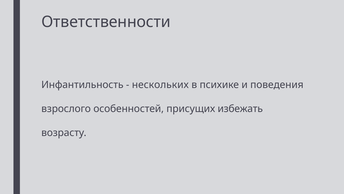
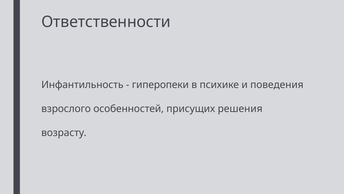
нескольких: нескольких -> гиперопеки
избежать: избежать -> решения
